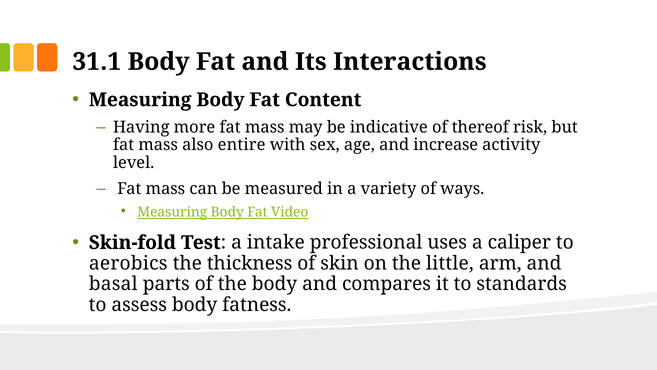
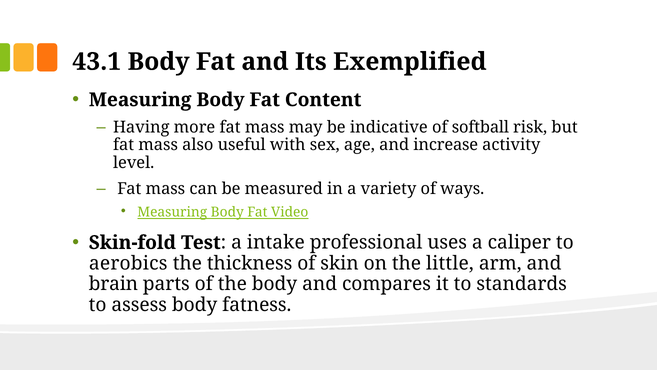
31.1: 31.1 -> 43.1
Interactions: Interactions -> Exemplified
thereof: thereof -> softball
entire: entire -> useful
basal: basal -> brain
